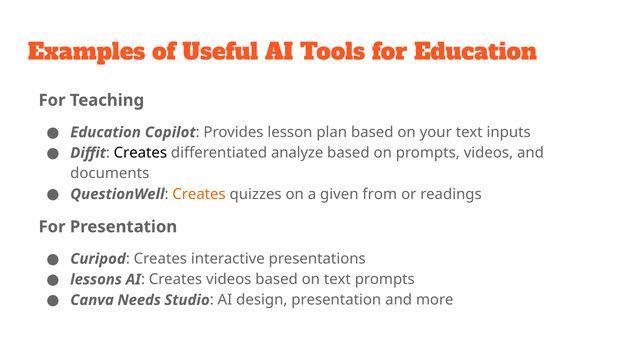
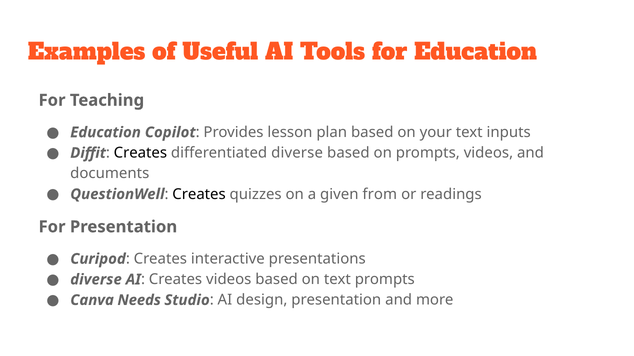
differentiated analyze: analyze -> diverse
Creates at (199, 194) colour: orange -> black
lessons at (96, 280): lessons -> diverse
